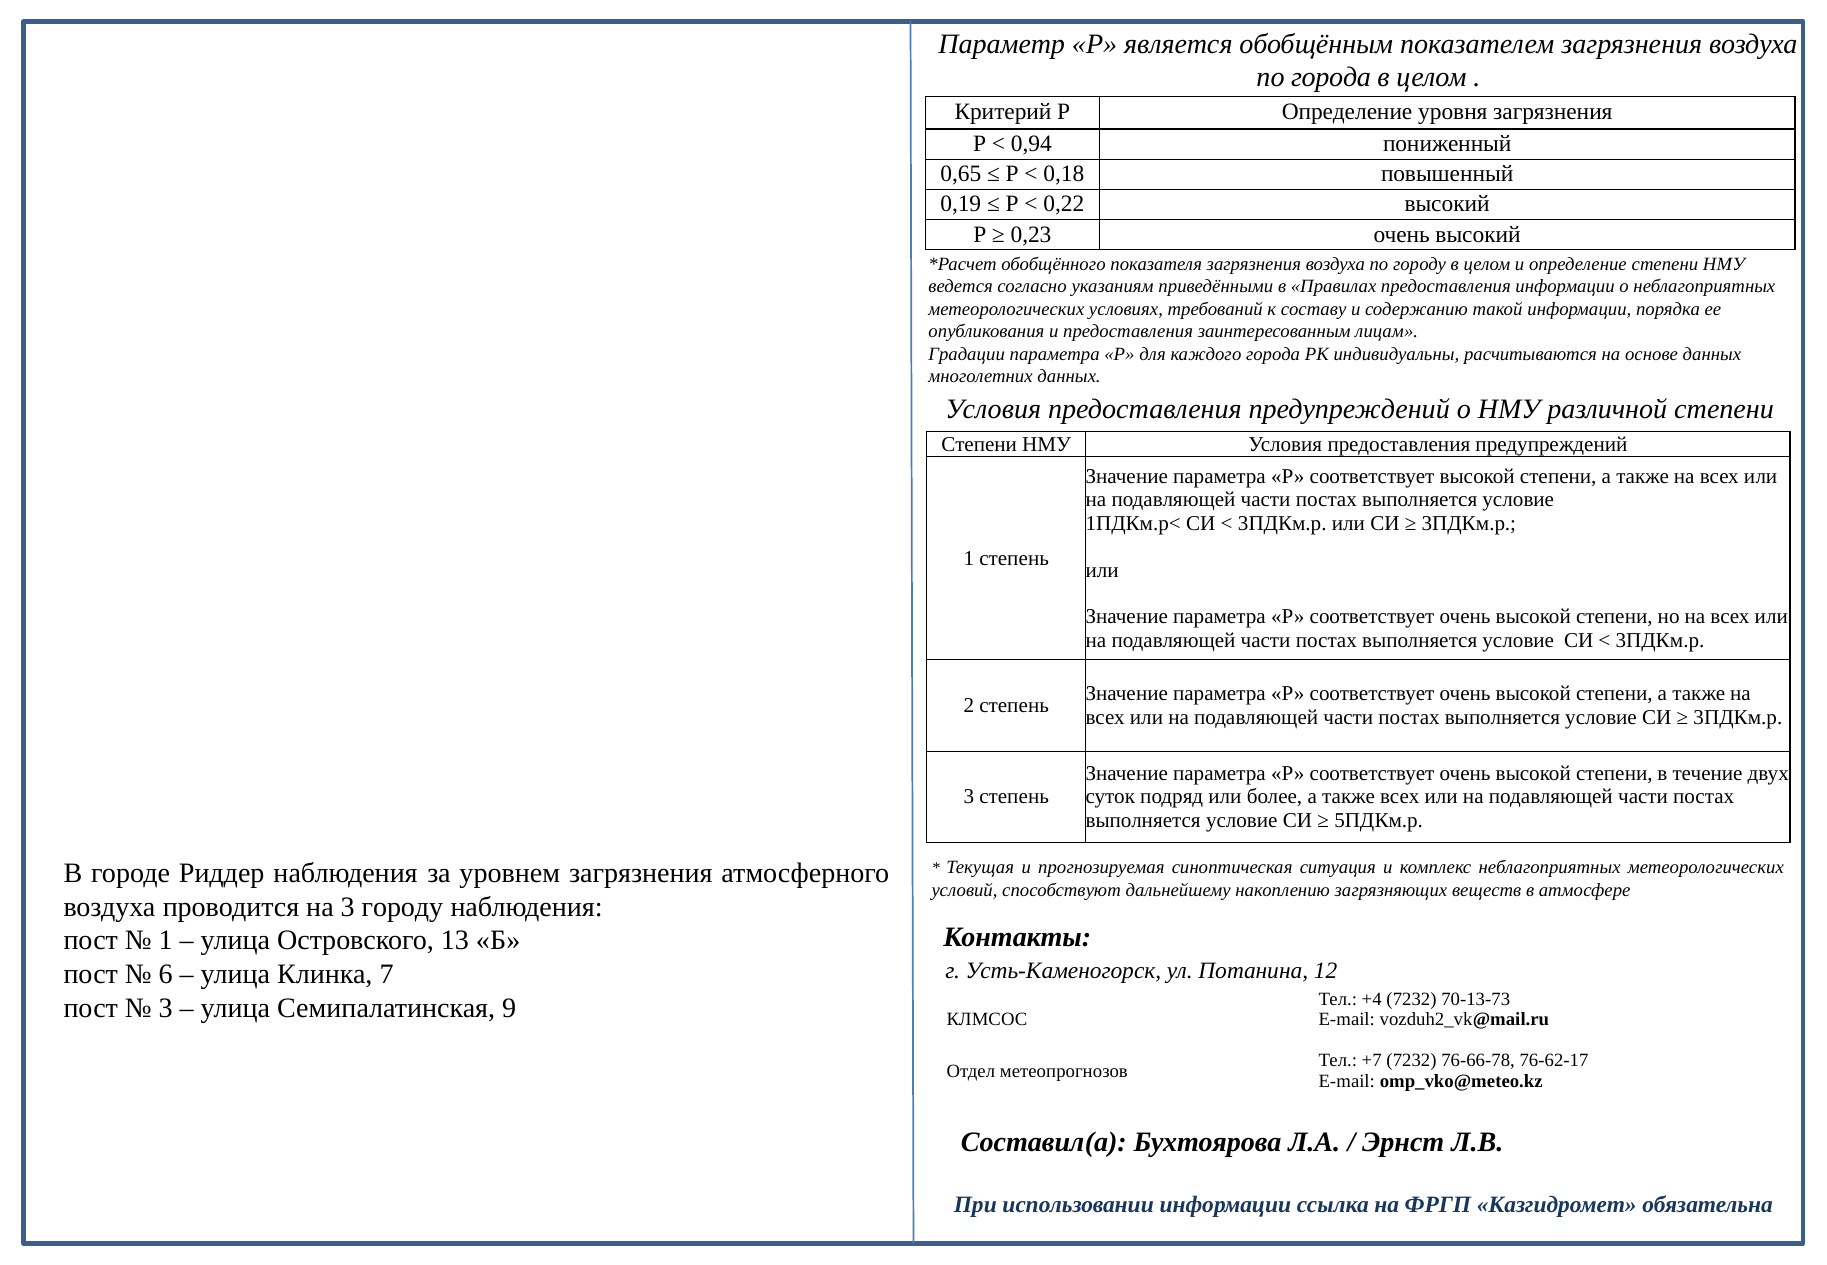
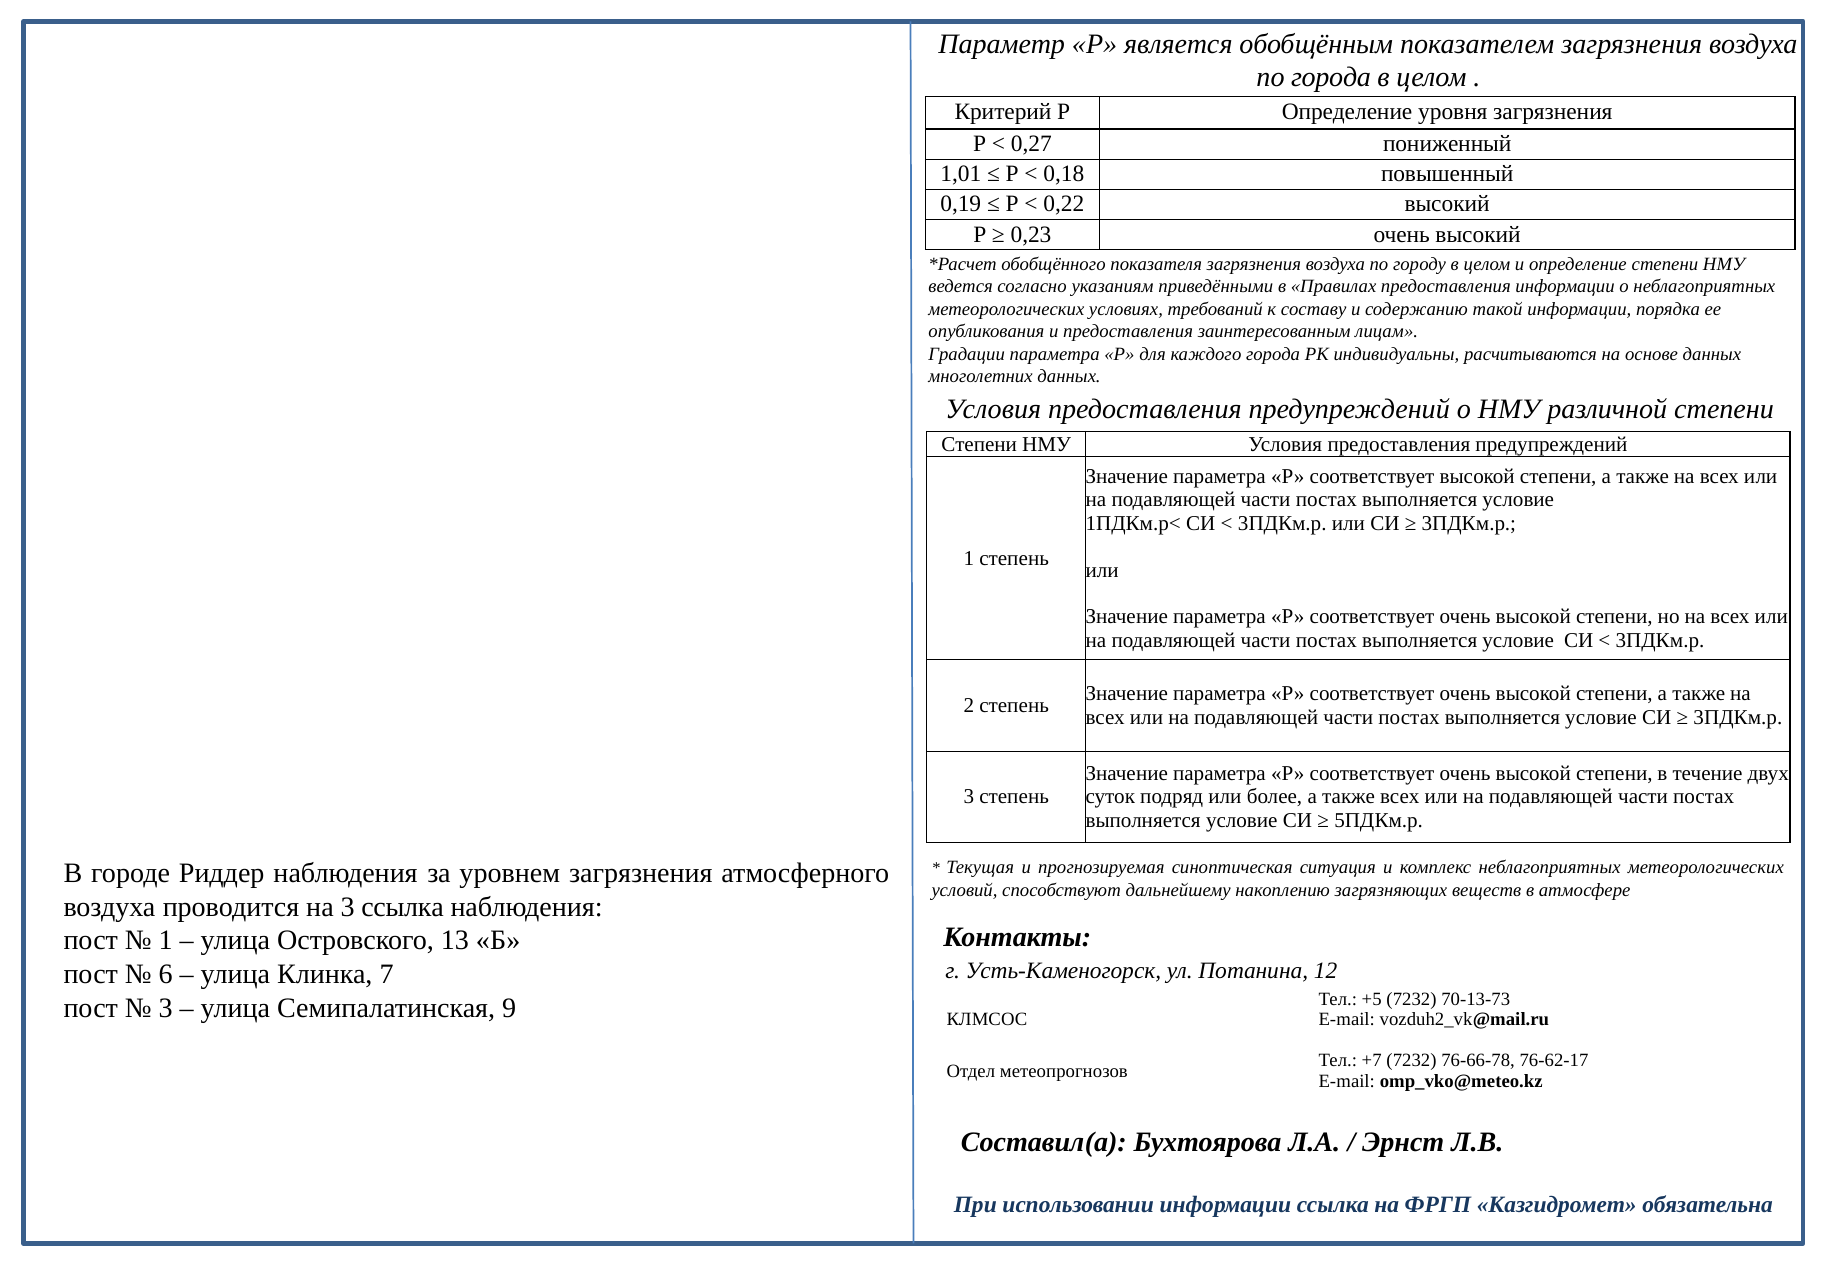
0,94: 0,94 -> 0,27
0,65: 0,65 -> 1,01
3 городу: городу -> ссылка
+4: +4 -> +5
